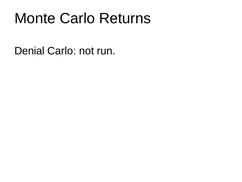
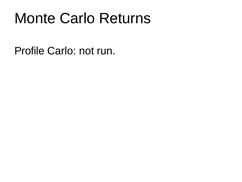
Denial: Denial -> Profile
